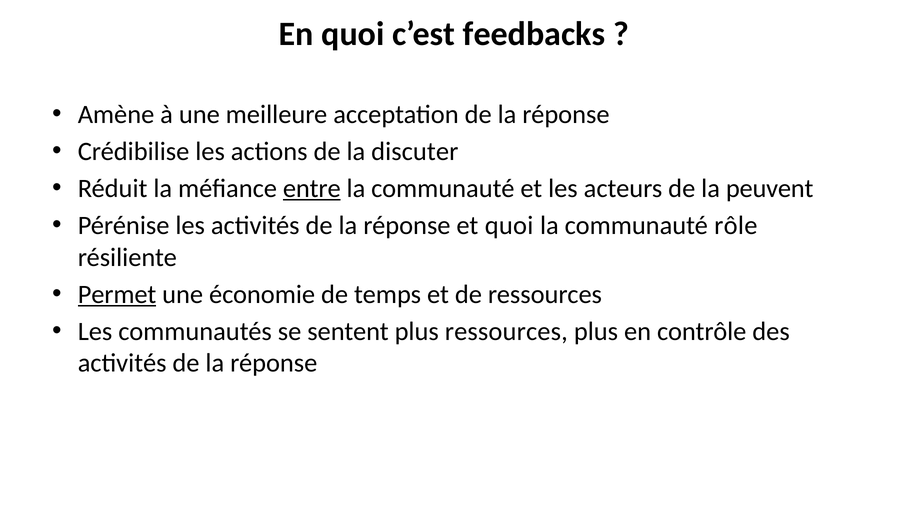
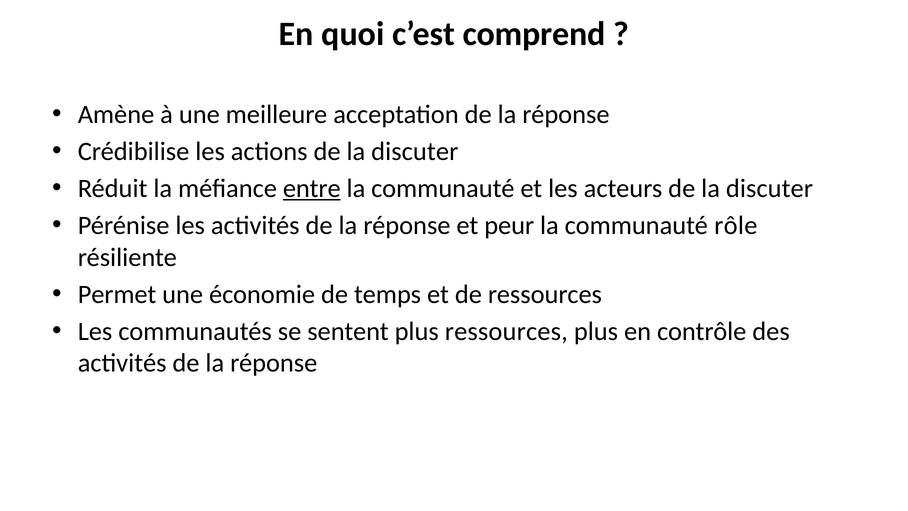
feedbacks: feedbacks -> comprend
acteurs de la peuvent: peuvent -> discuter
et quoi: quoi -> peur
Permet underline: present -> none
